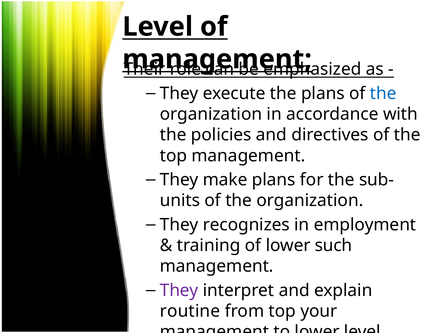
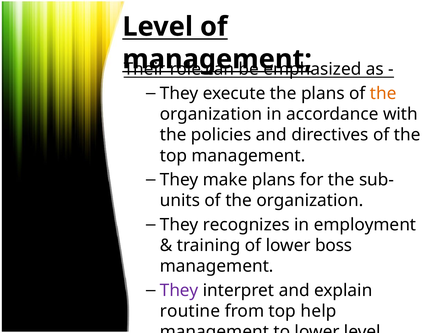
the at (383, 93) colour: blue -> orange
such: such -> boss
your: your -> help
